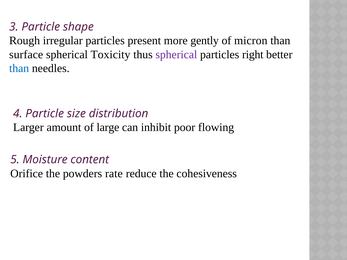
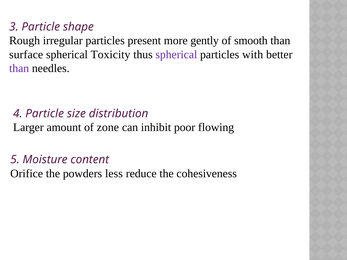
micron: micron -> smooth
right: right -> with
than at (19, 68) colour: blue -> purple
large: large -> zone
rate: rate -> less
